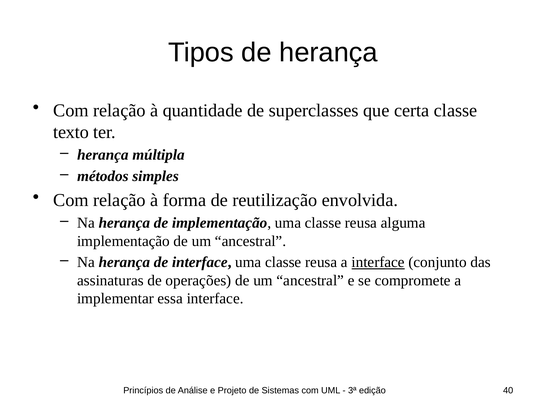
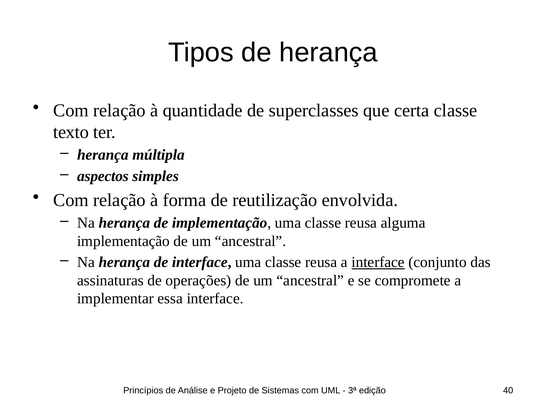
métodos: métodos -> aspectos
